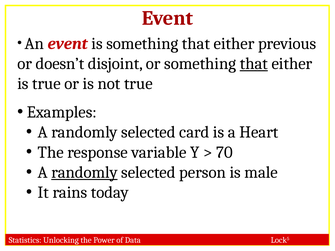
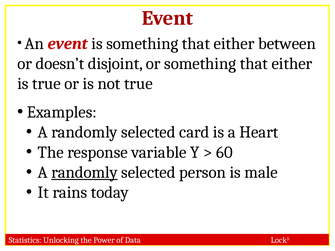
previous: previous -> between
that at (254, 64) underline: present -> none
70: 70 -> 60
